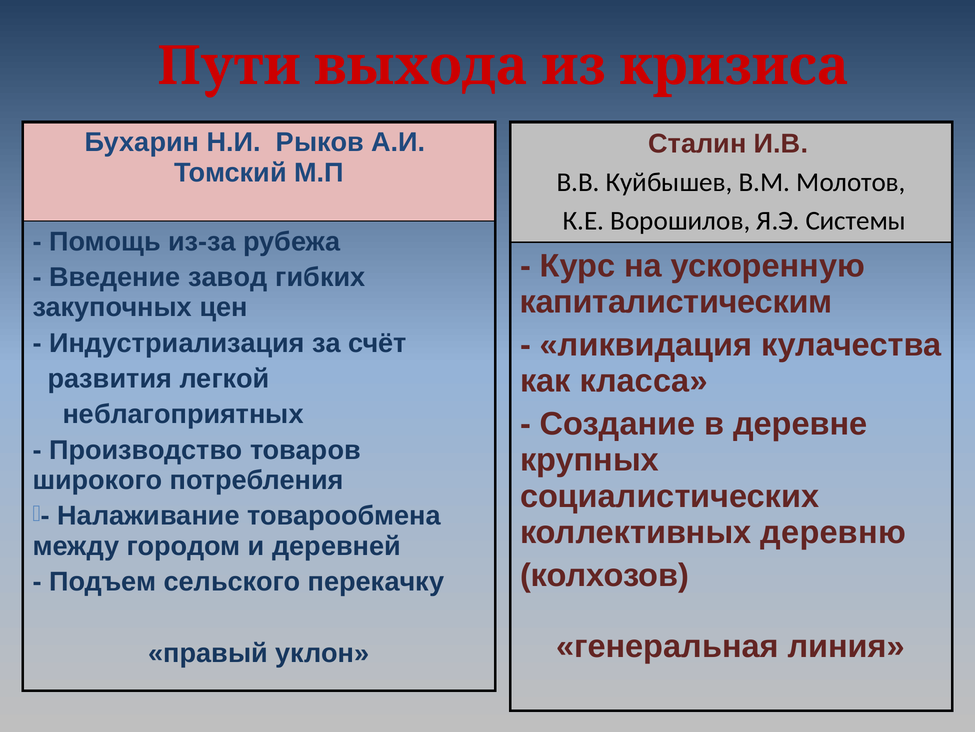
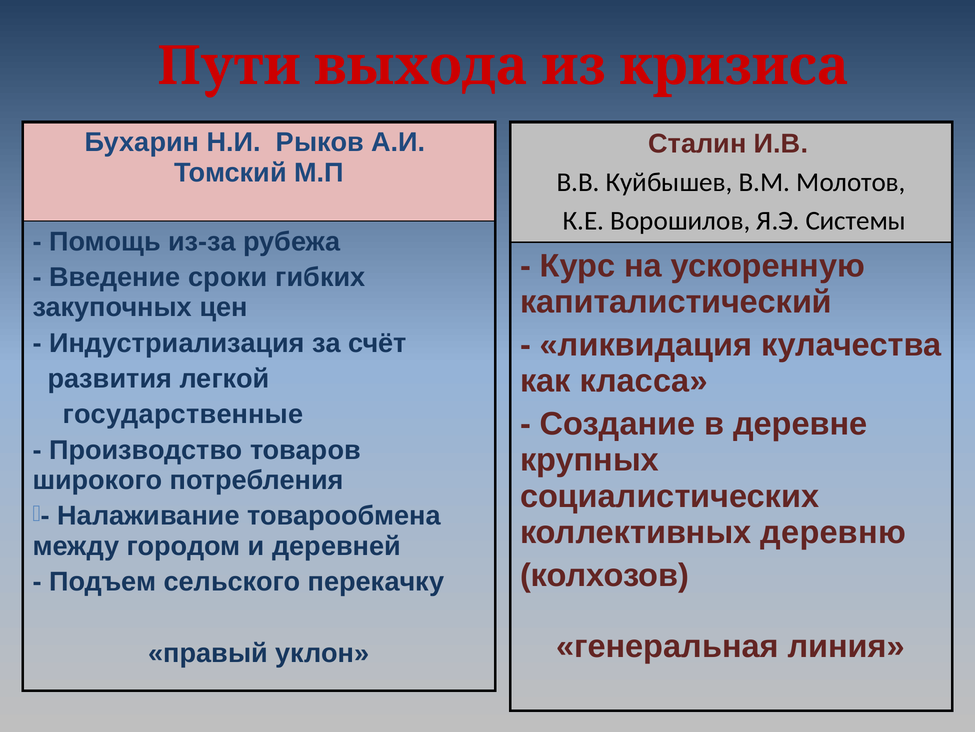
завод: завод -> сроки
капиталистическим: капиталистическим -> капиталистический
неблагоприятных: неблагоприятных -> государственные
